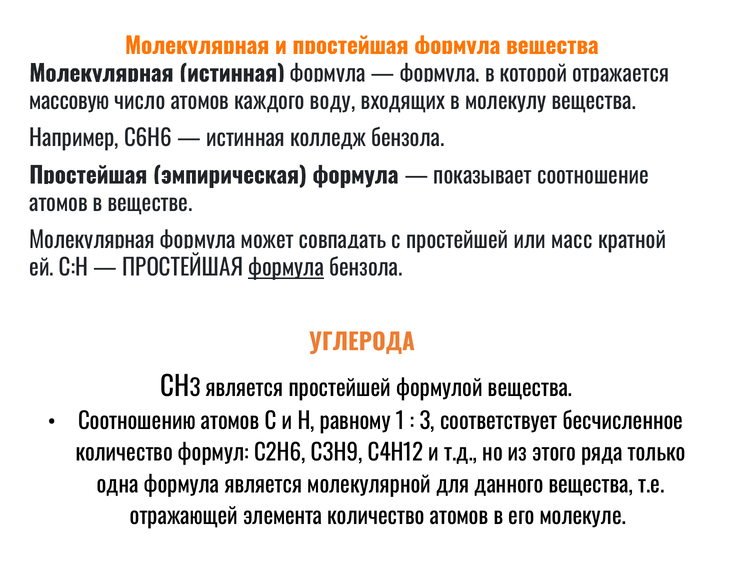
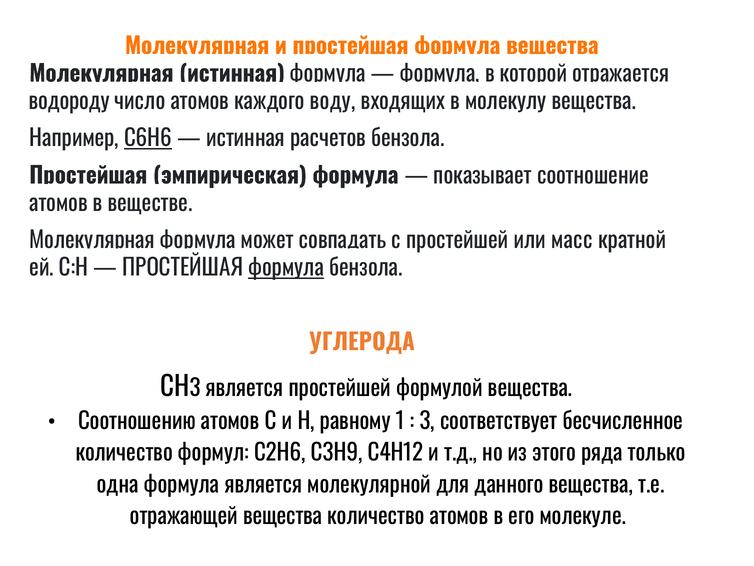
массовую: массовую -> водороду
С6Н6 underline: none -> present
колледж: колледж -> расчетов
отражающей элемента: элемента -> вещества
